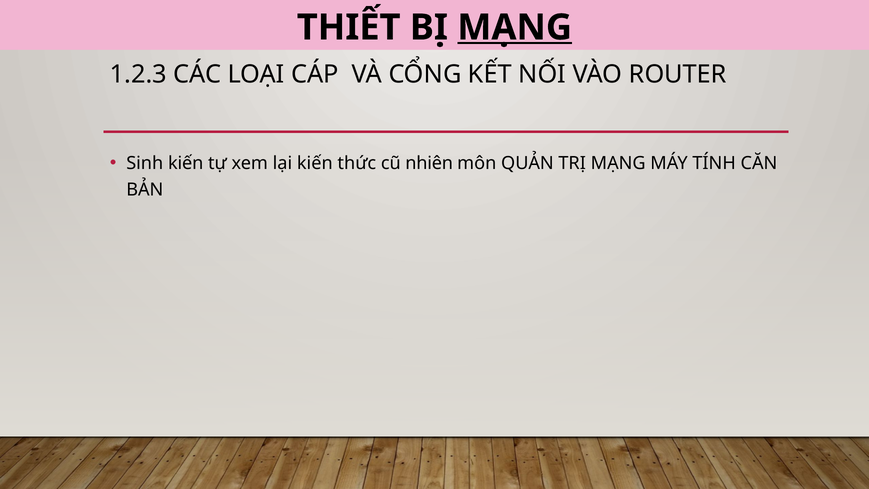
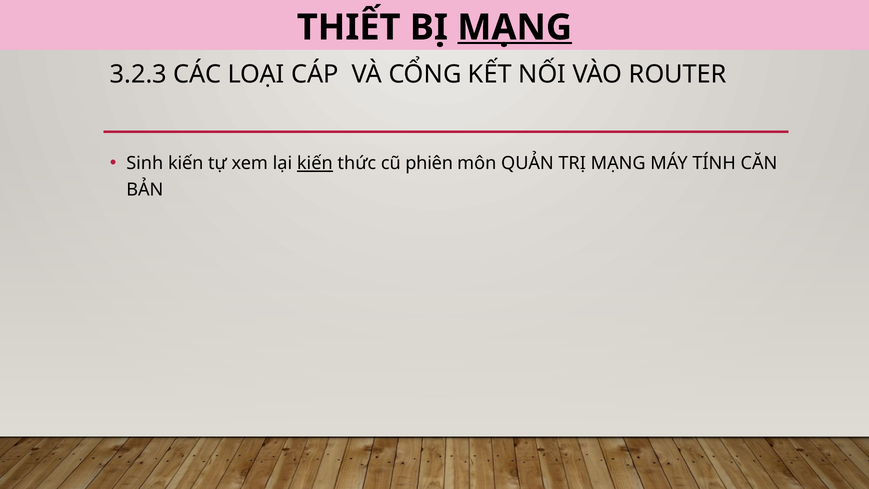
1.2.3: 1.2.3 -> 3.2.3
kiến at (315, 163) underline: none -> present
nhiên: nhiên -> phiên
